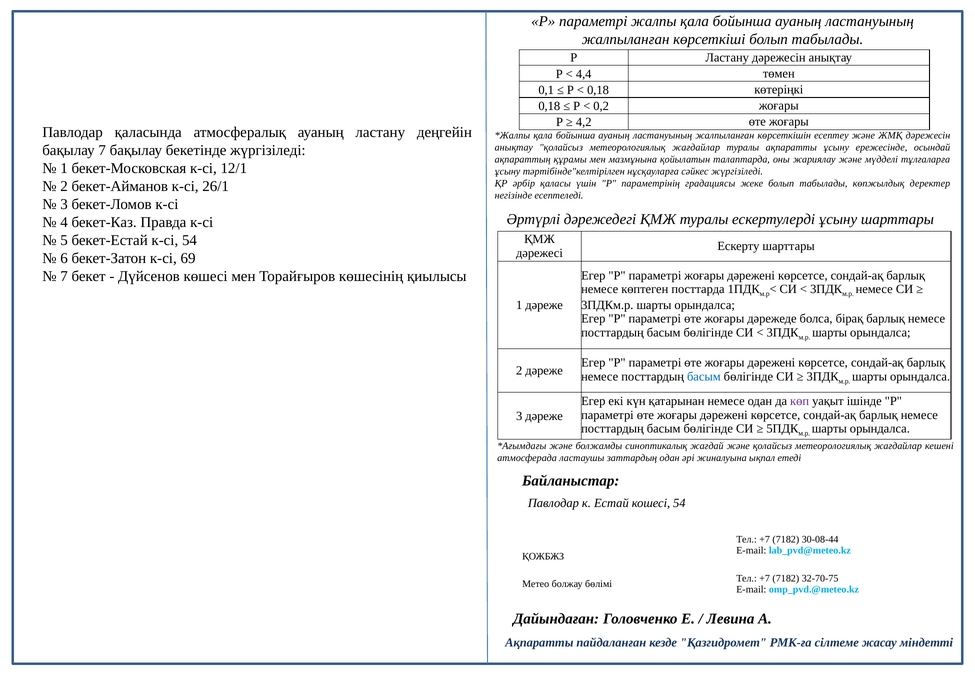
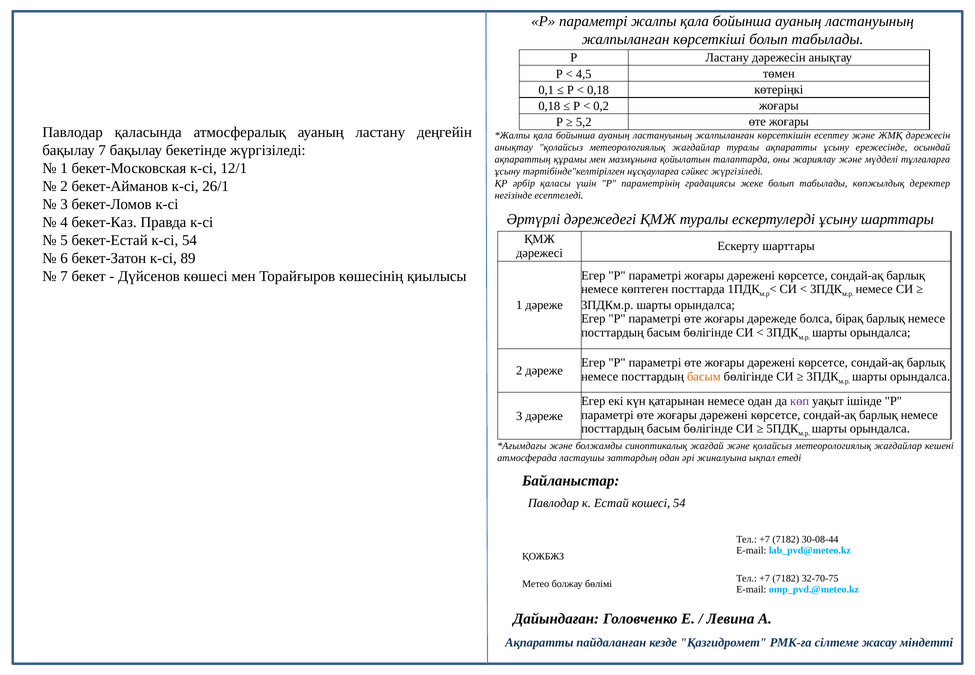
4,4: 4,4 -> 4,5
4,2: 4,2 -> 5,2
69: 69 -> 89
басым at (704, 376) colour: blue -> orange
